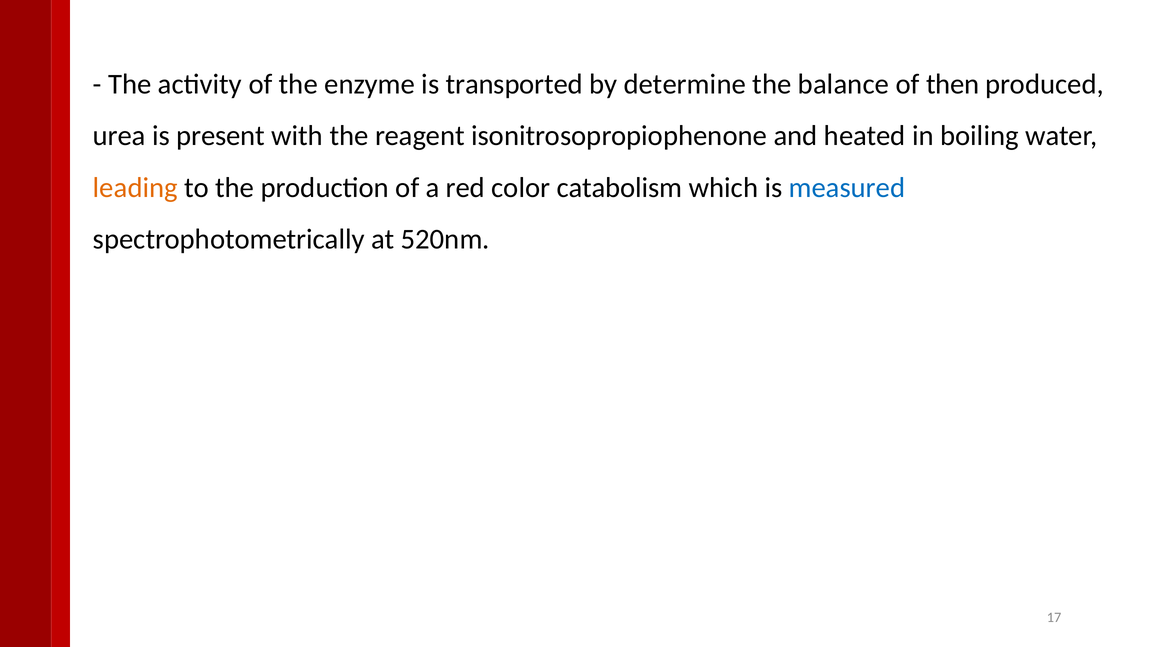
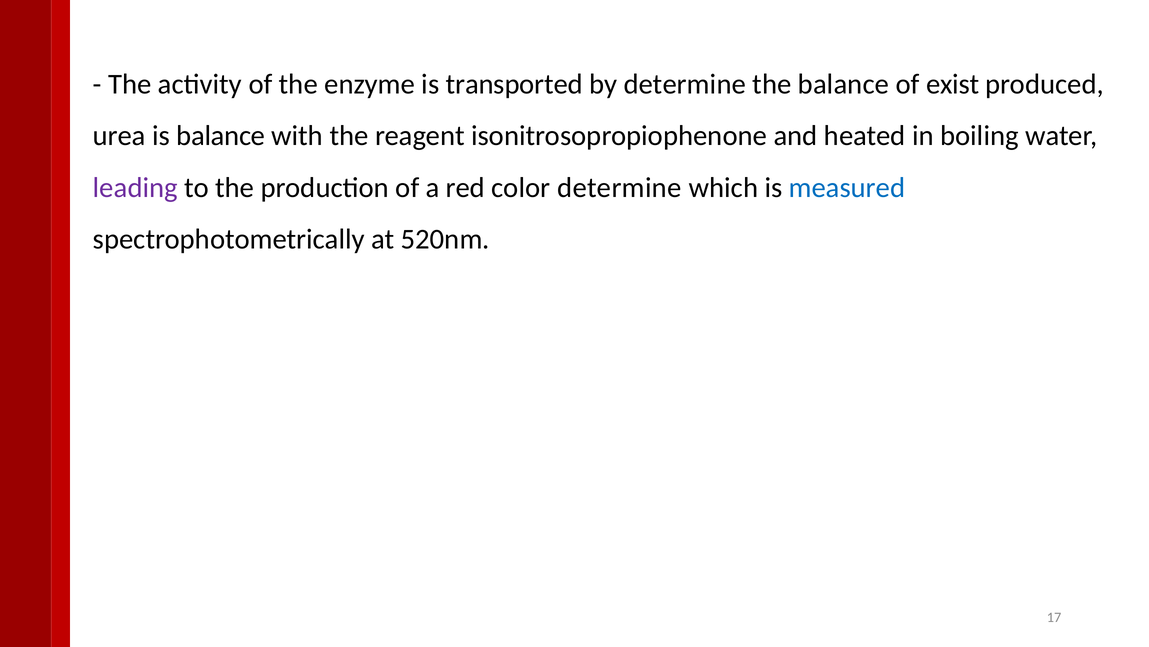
then: then -> exist
is present: present -> balance
leading colour: orange -> purple
color catabolism: catabolism -> determine
